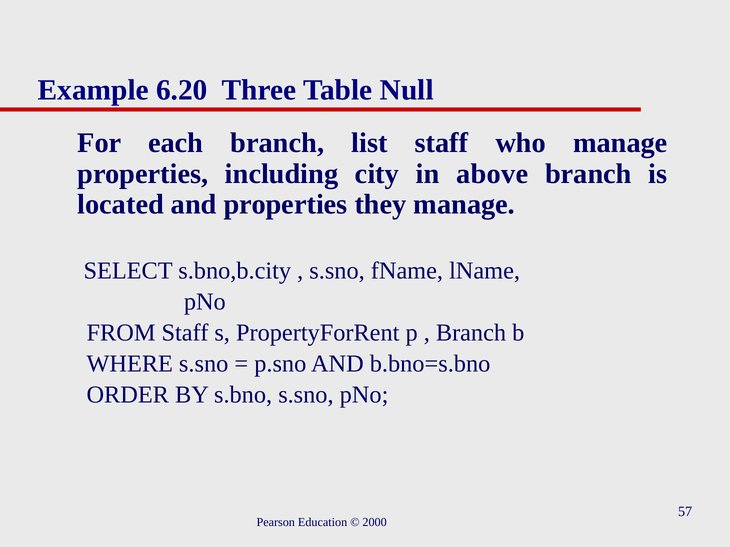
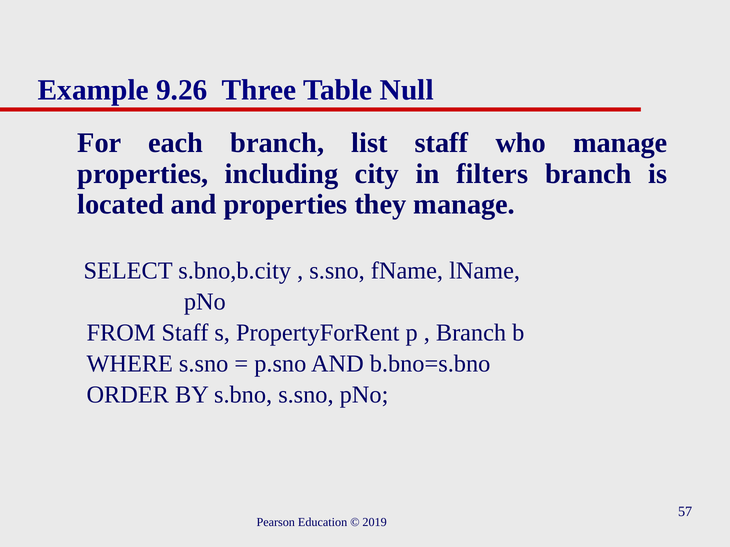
6.20: 6.20 -> 9.26
above: above -> filters
2000: 2000 -> 2019
